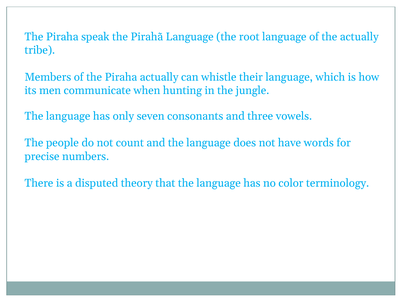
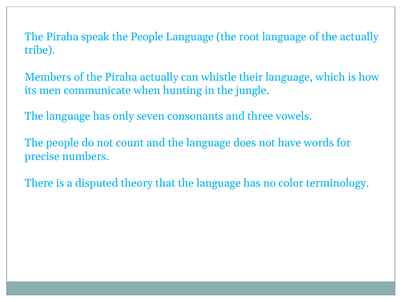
speak the Pirahã: Pirahã -> People
